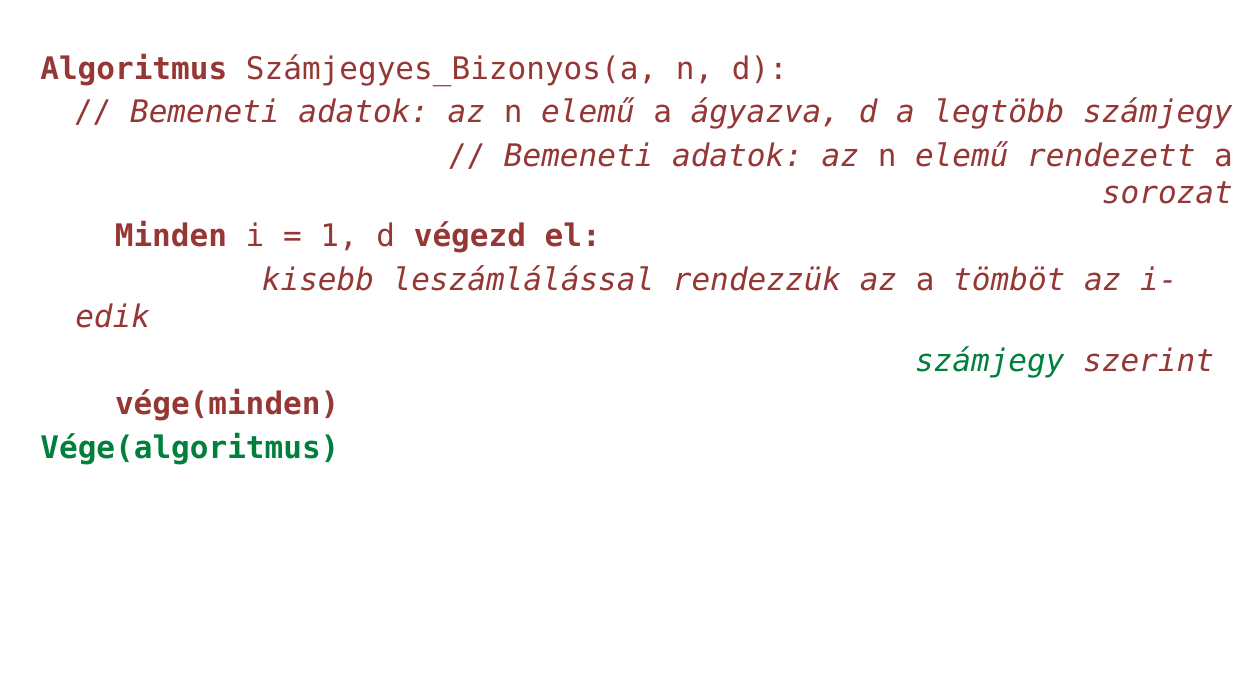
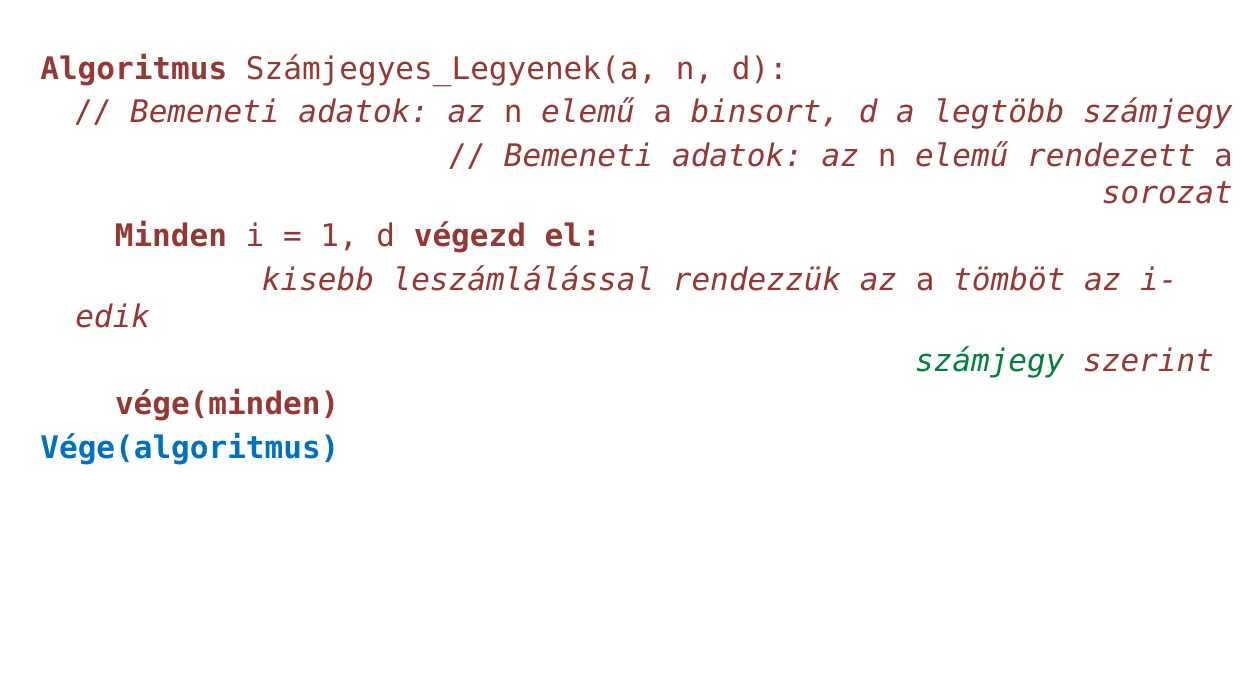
Számjegyes_Bizonyos(a: Számjegyes_Bizonyos(a -> Számjegyes_Legyenek(a
ágyazva: ágyazva -> binsort
Vége(algoritmus colour: green -> blue
